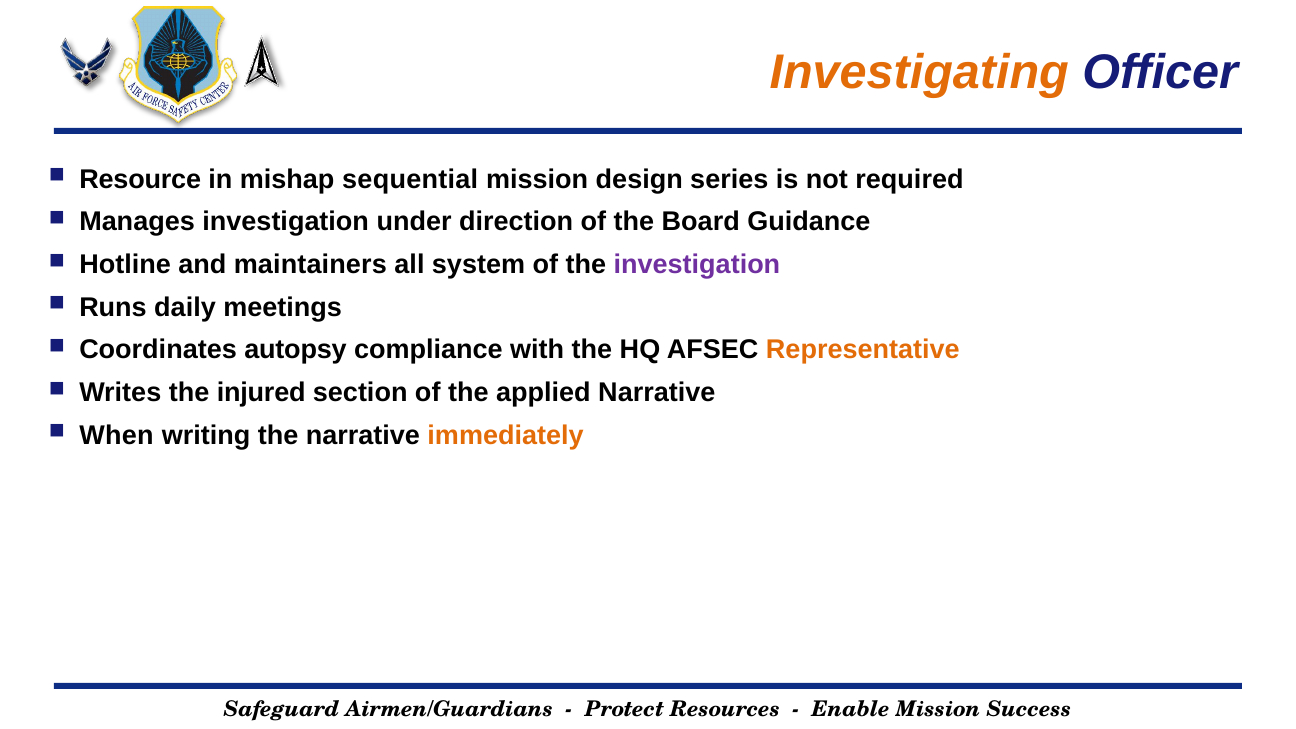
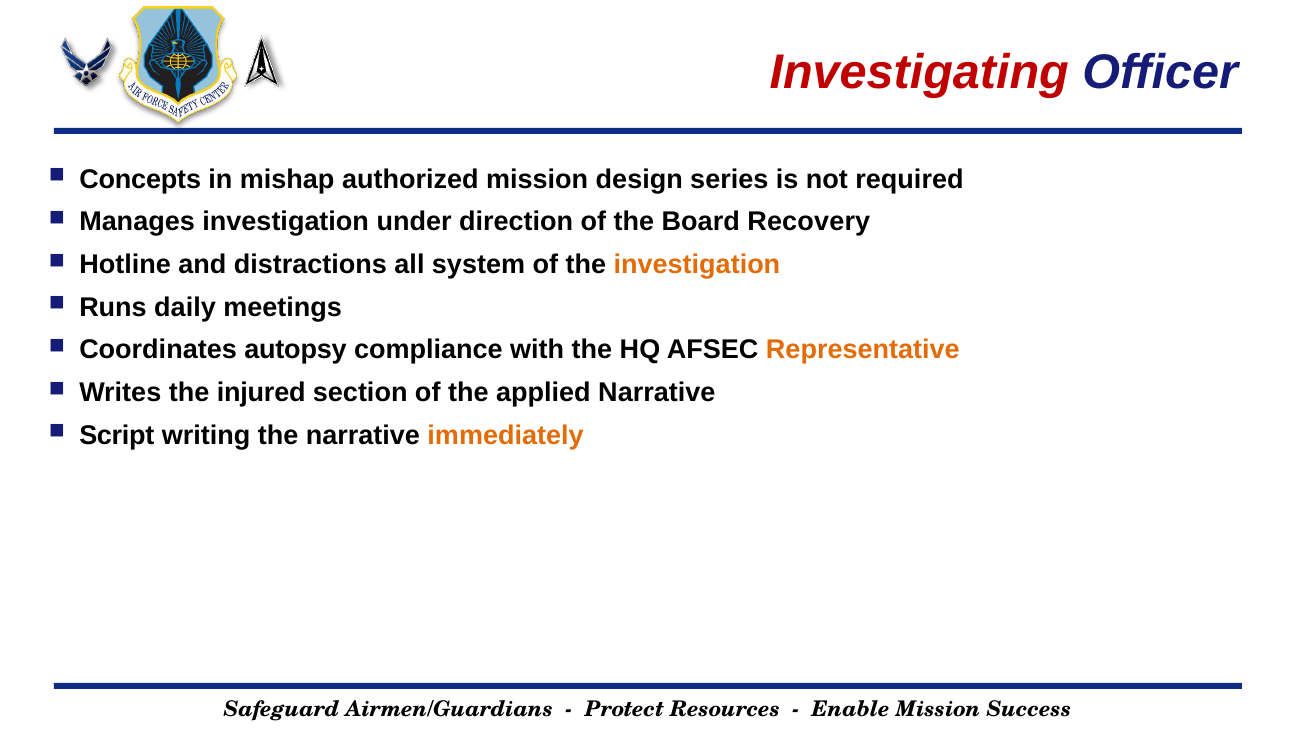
Investigating colour: orange -> red
Resource: Resource -> Concepts
sequential: sequential -> authorized
Guidance: Guidance -> Recovery
maintainers: maintainers -> distractions
investigation at (697, 265) colour: purple -> orange
When: When -> Script
